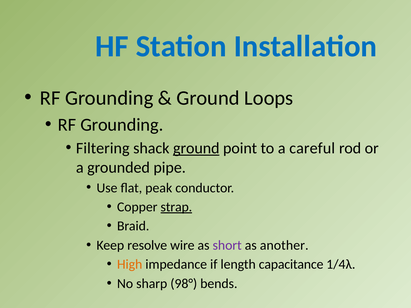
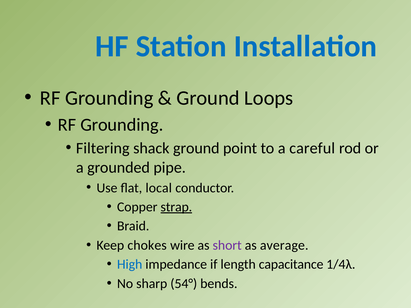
ground at (196, 148) underline: present -> none
peak: peak -> local
resolve: resolve -> chokes
another: another -> average
High colour: orange -> blue
98°: 98° -> 54°
